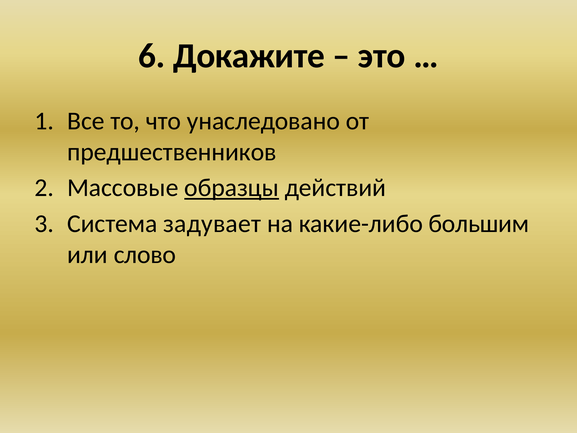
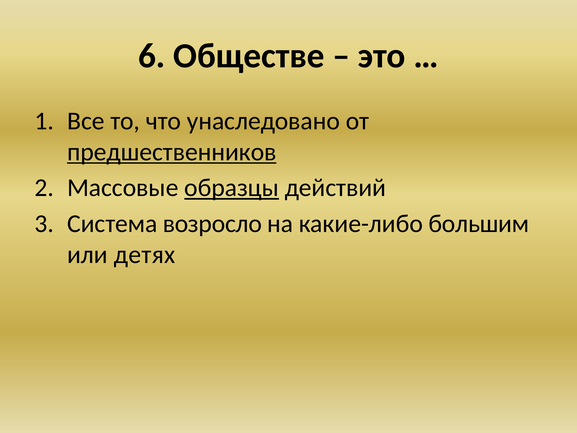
Докажите: Докажите -> Обществе
предшественников underline: none -> present
задувает: задувает -> возросло
слово: слово -> детях
